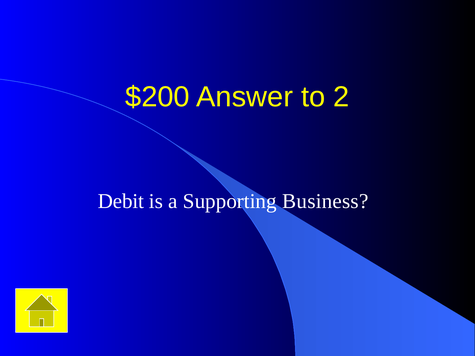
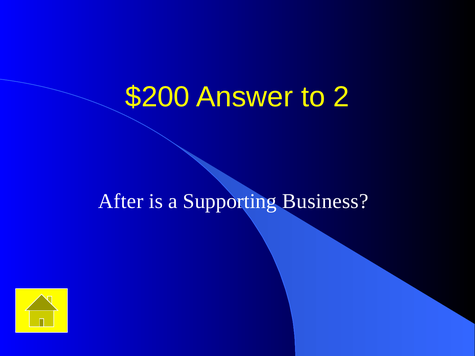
Debit: Debit -> After
